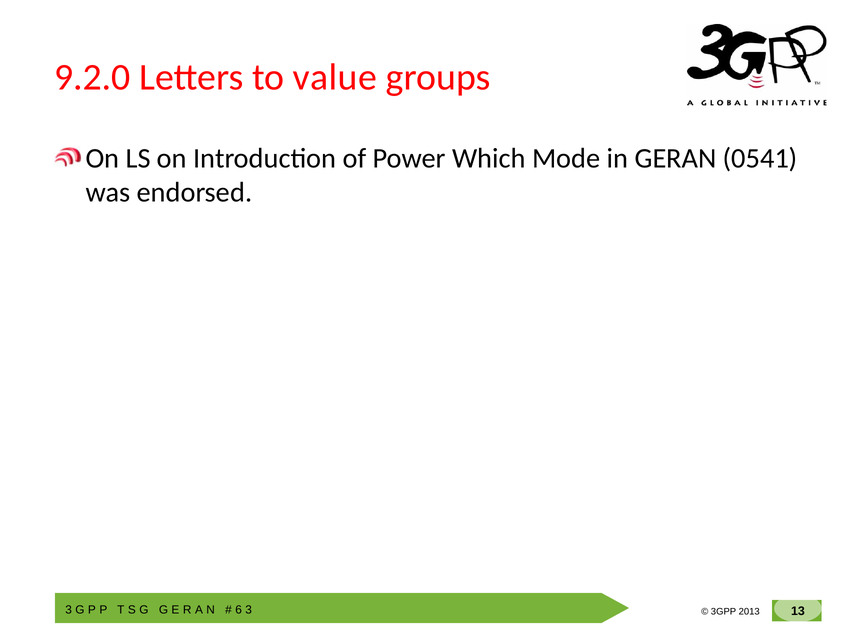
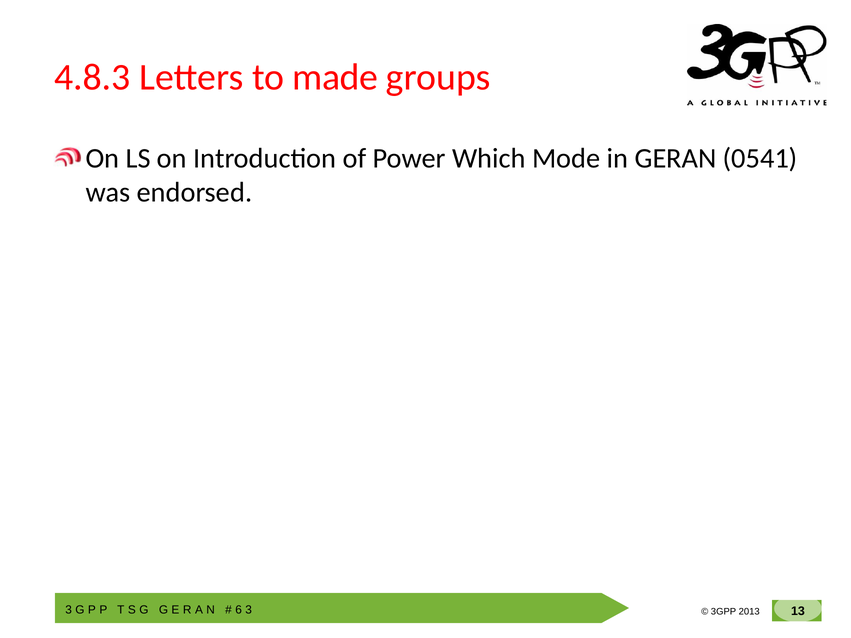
9.2.0: 9.2.0 -> 4.8.3
value: value -> made
